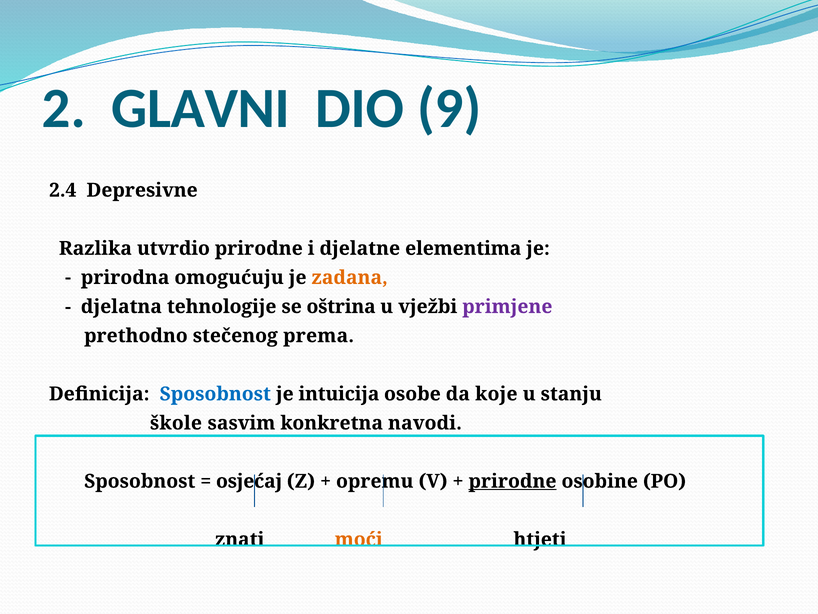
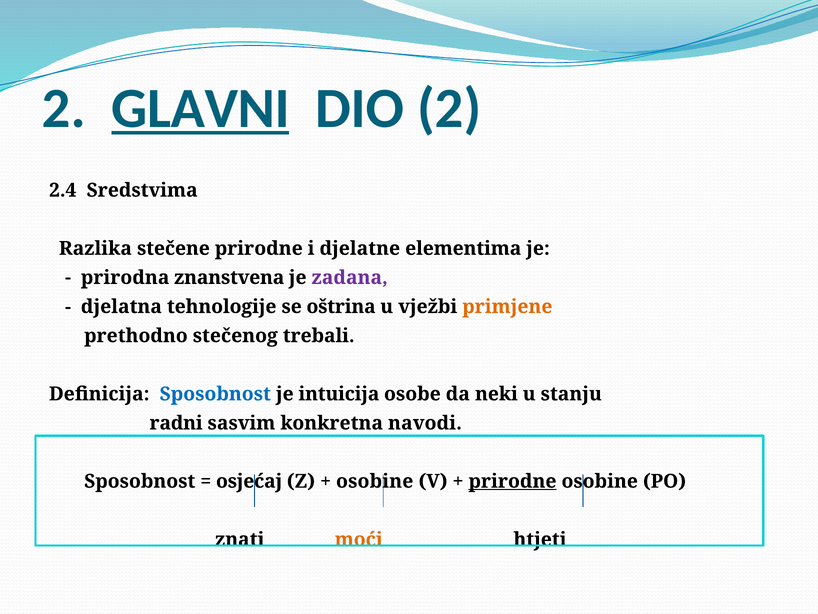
GLAVNI underline: none -> present
DIO 9: 9 -> 2
Depresivne: Depresivne -> Sredstvima
utvrdio: utvrdio -> stečene
omogućuju: omogućuju -> znanstvena
zadana colour: orange -> purple
primjene colour: purple -> orange
prema: prema -> trebali
koje: koje -> neki
škole: škole -> radni
opremu at (375, 481): opremu -> osobine
